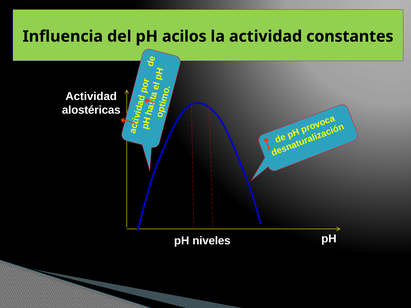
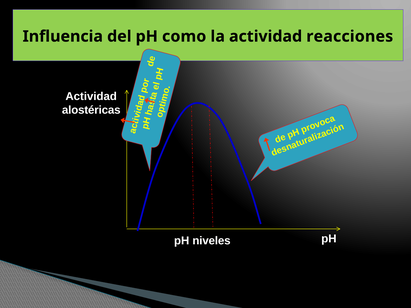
acilos: acilos -> como
constantes: constantes -> reacciones
